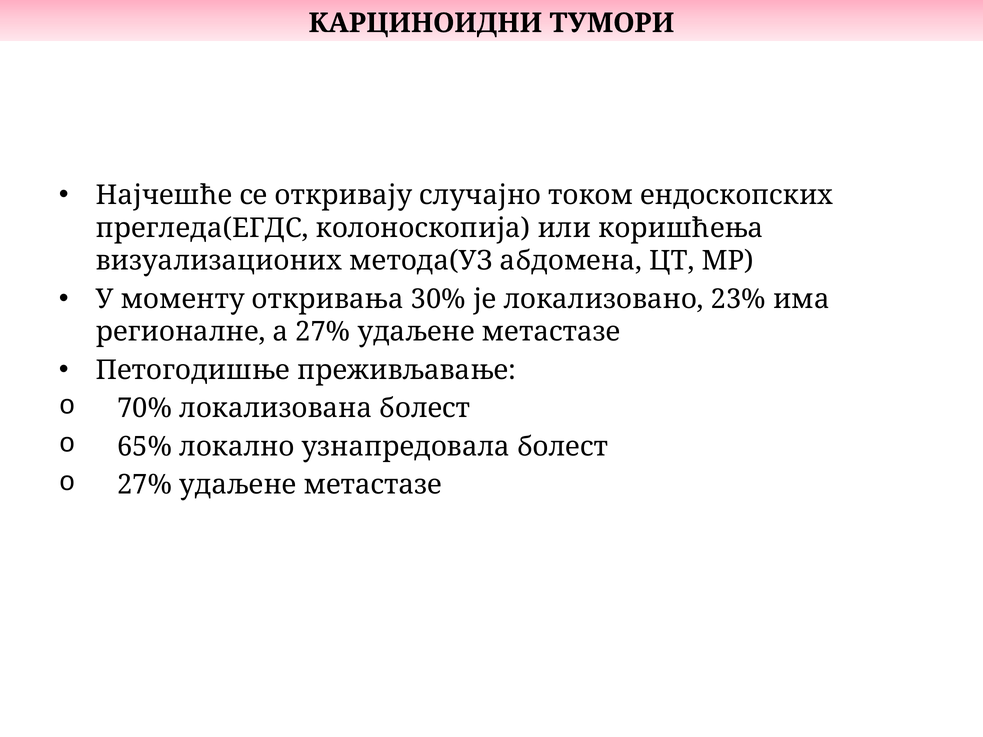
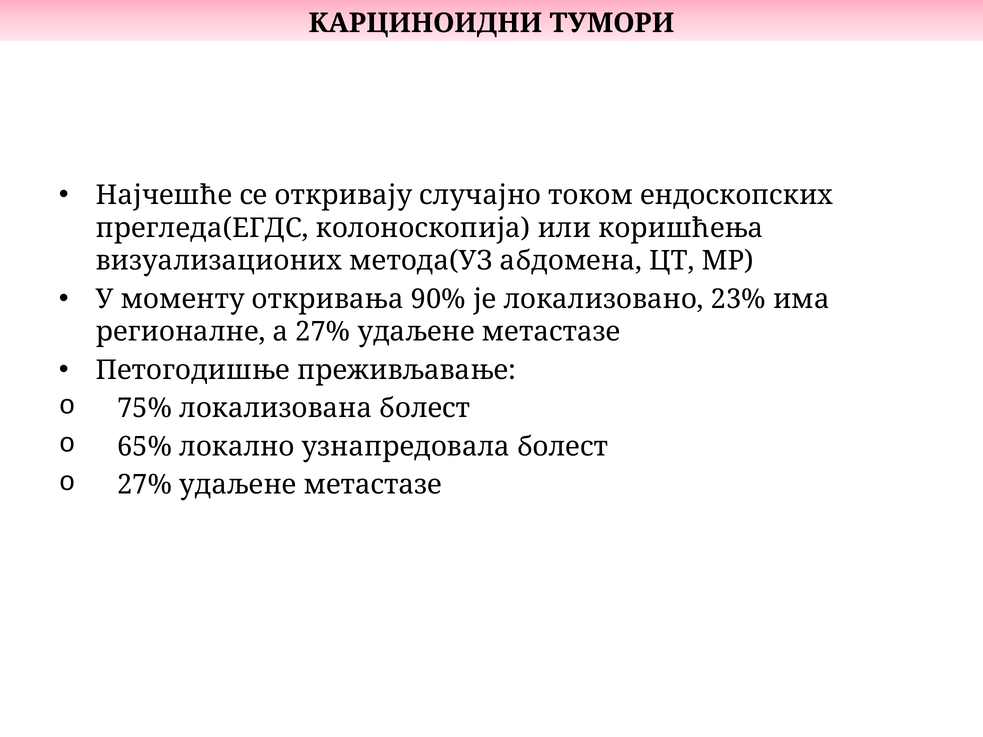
30%: 30% -> 90%
70%: 70% -> 75%
